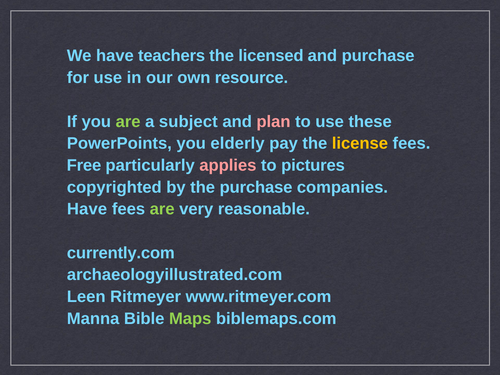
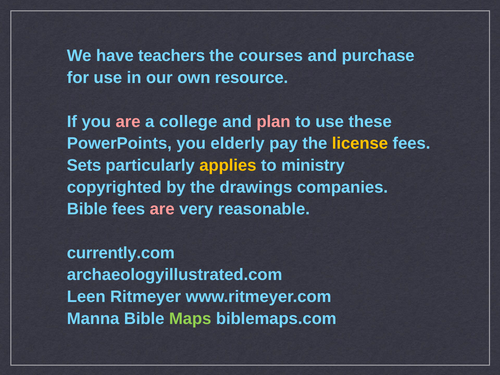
licensed: licensed -> courses
are at (128, 122) colour: light green -> pink
subject: subject -> college
Free: Free -> Sets
applies colour: pink -> yellow
pictures: pictures -> ministry
the purchase: purchase -> drawings
Have at (87, 209): Have -> Bible
are at (162, 209) colour: light green -> pink
